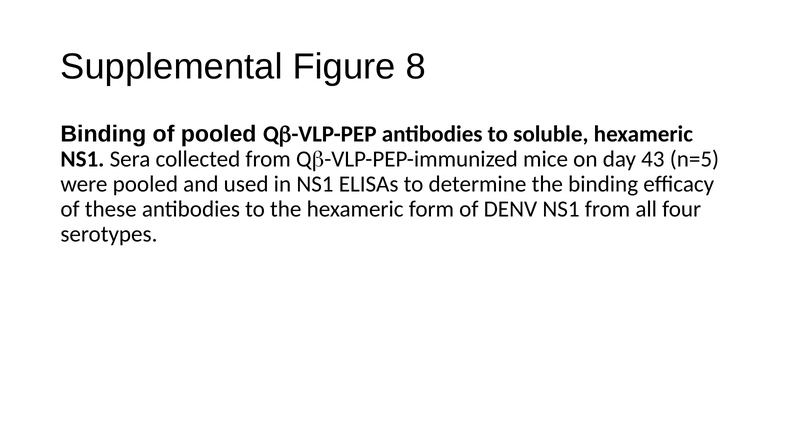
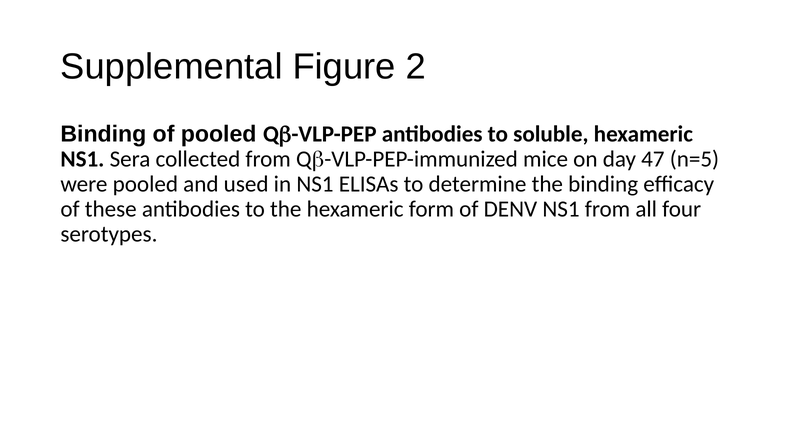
8: 8 -> 2
43: 43 -> 47
